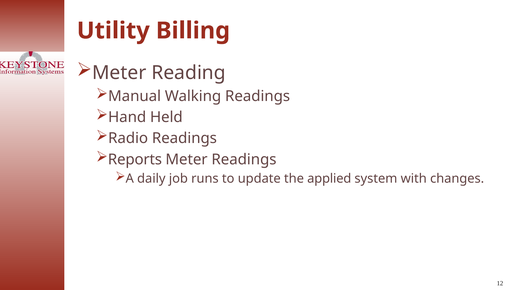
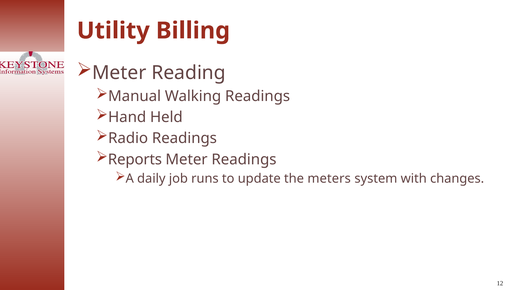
applied: applied -> meters
